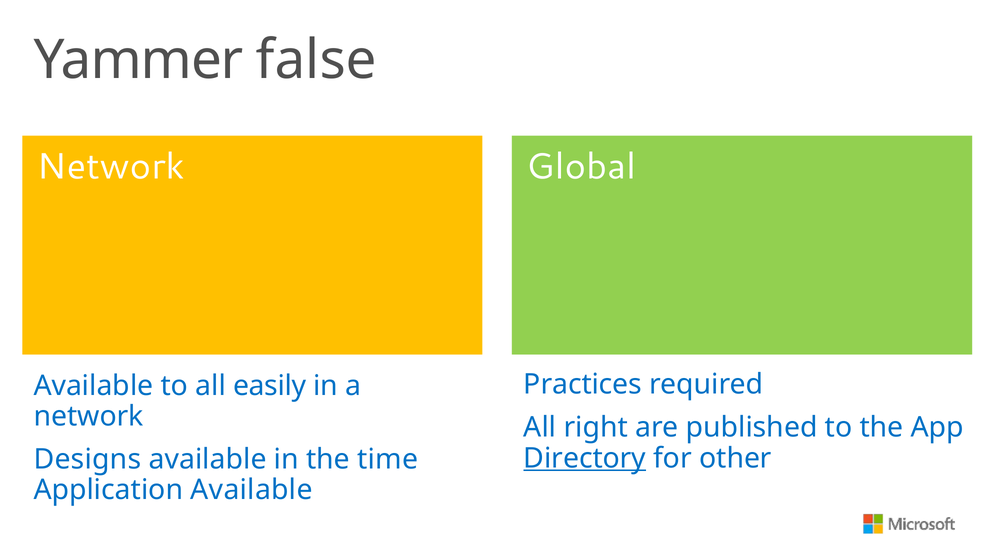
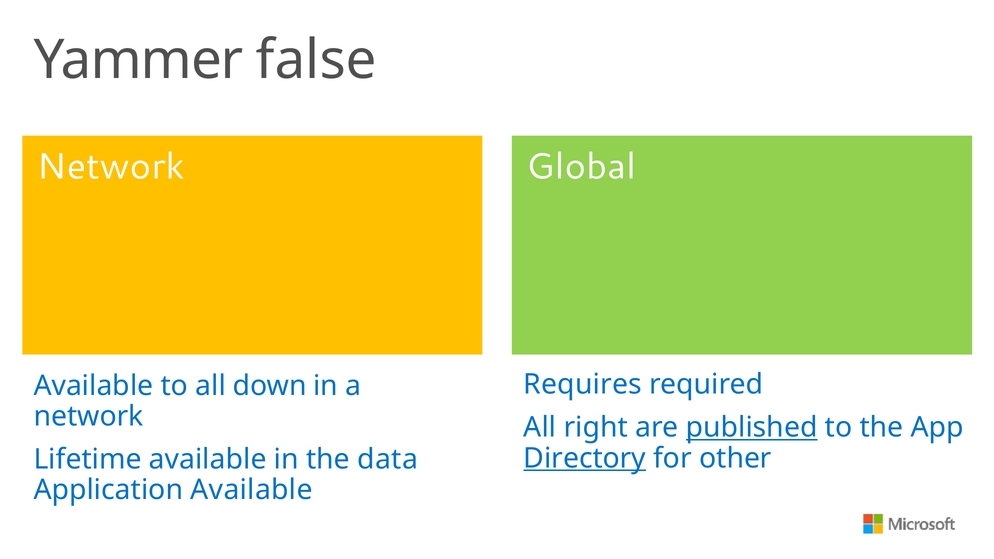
Practices: Practices -> Requires
easily: easily -> down
published underline: none -> present
Designs: Designs -> Lifetime
time: time -> data
